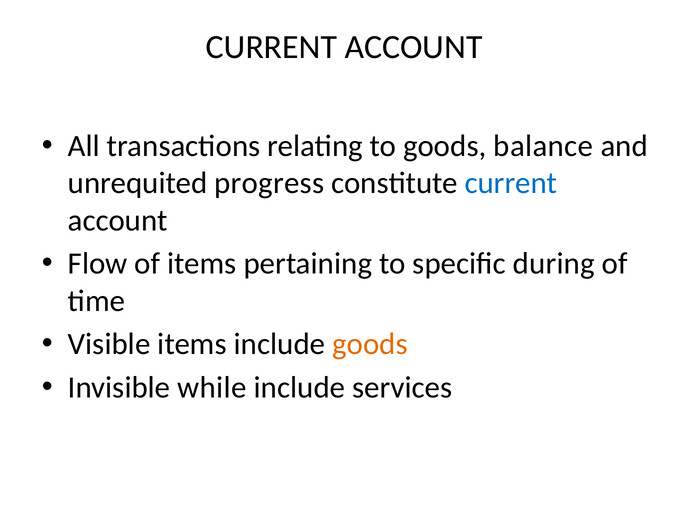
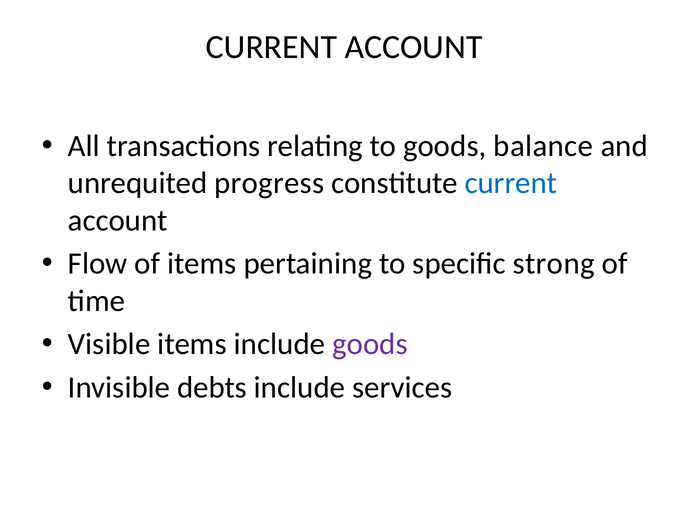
during: during -> strong
goods at (370, 344) colour: orange -> purple
while: while -> debts
